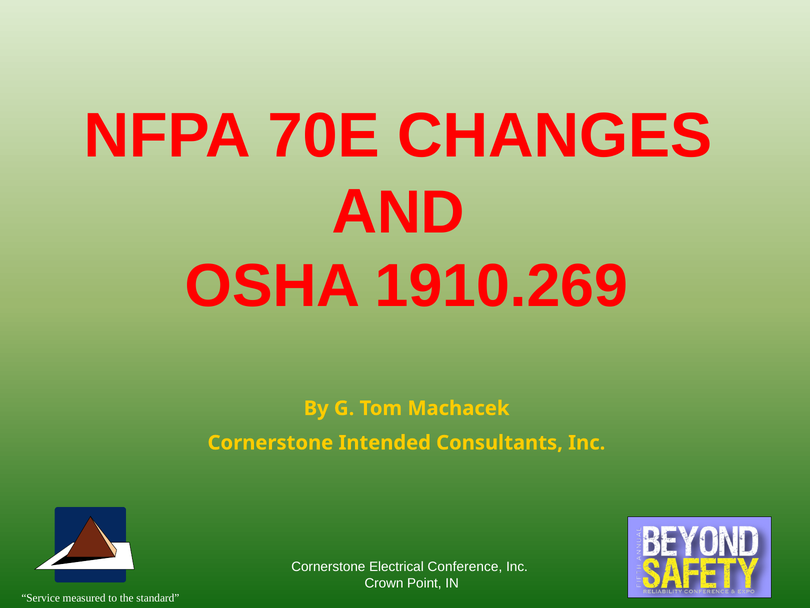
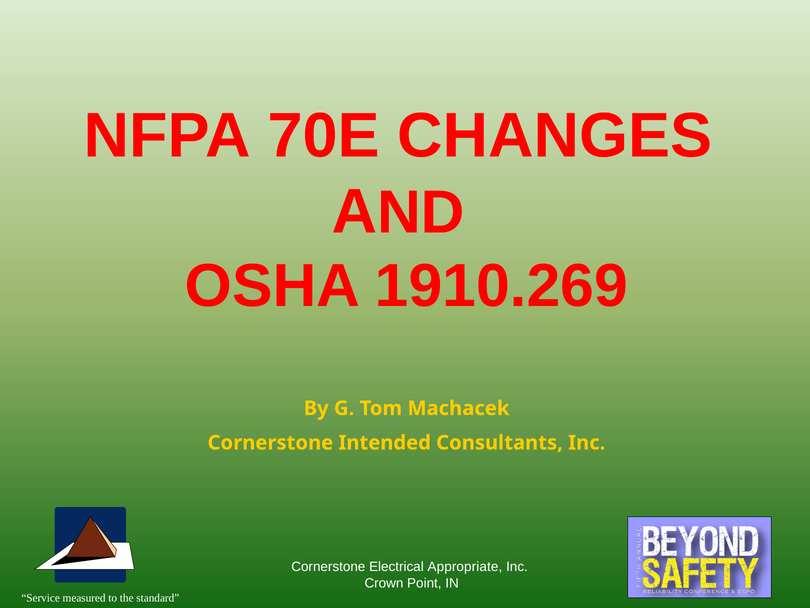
Conference: Conference -> Appropriate
